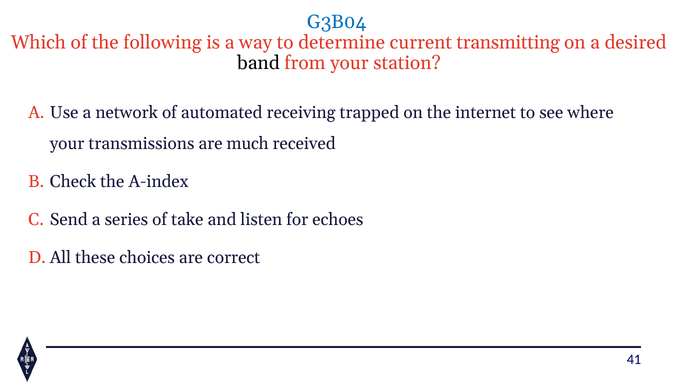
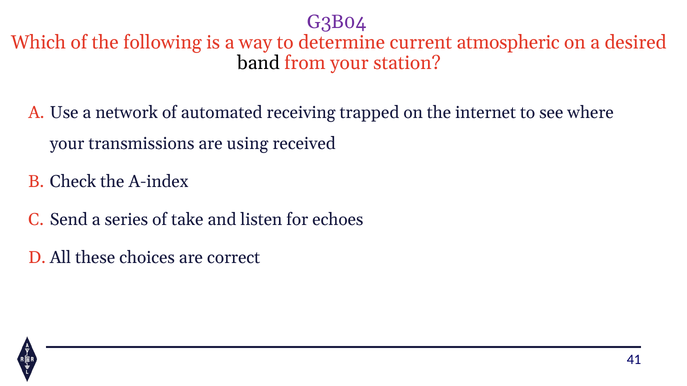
G3B04 colour: blue -> purple
transmitting: transmitting -> atmospheric
much: much -> using
